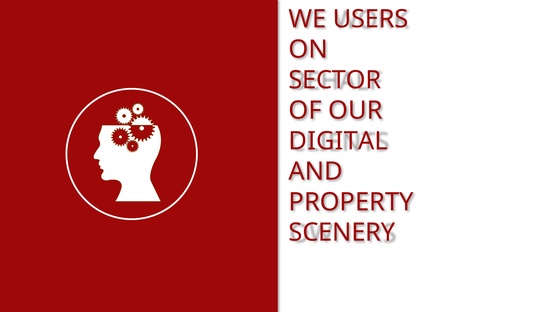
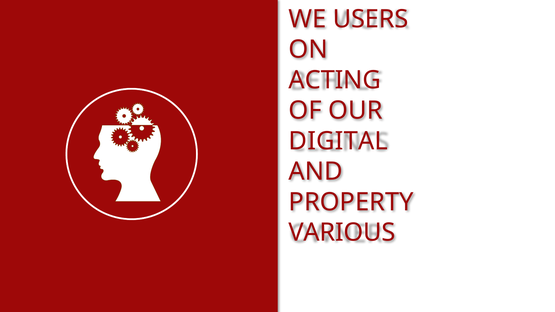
SECTOR: SECTOR -> ACTING
SCENERY: SCENERY -> VARIOUS
